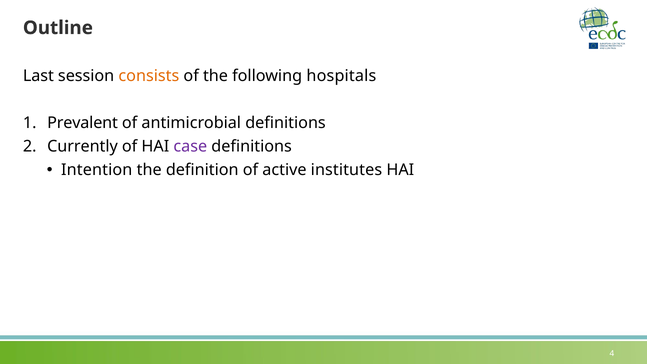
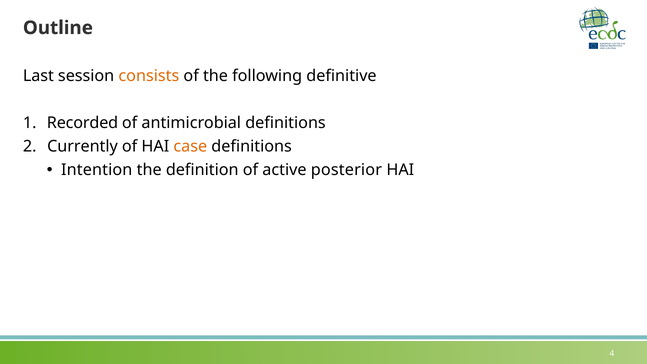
hospitals: hospitals -> definitive
Prevalent: Prevalent -> Recorded
case colour: purple -> orange
institutes: institutes -> posterior
